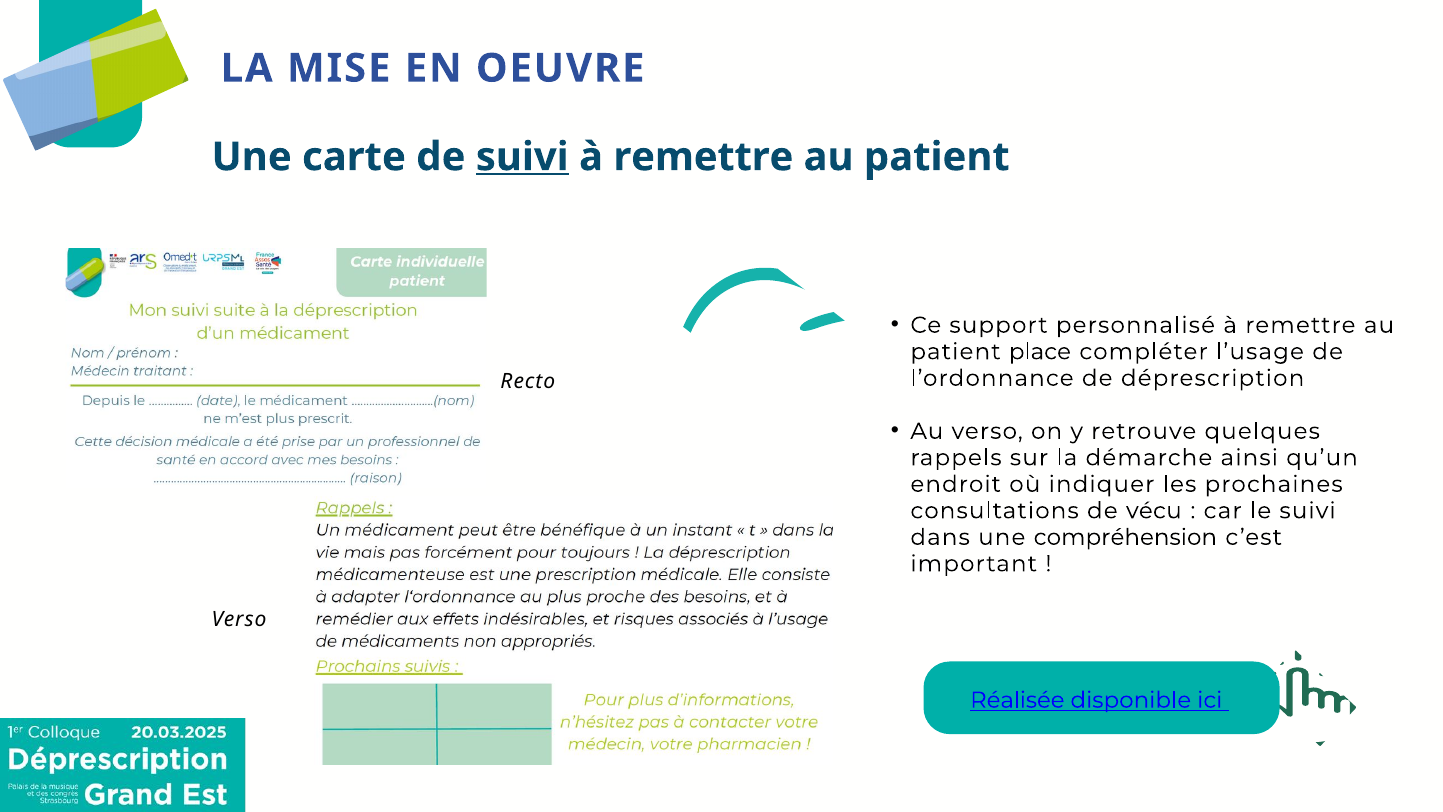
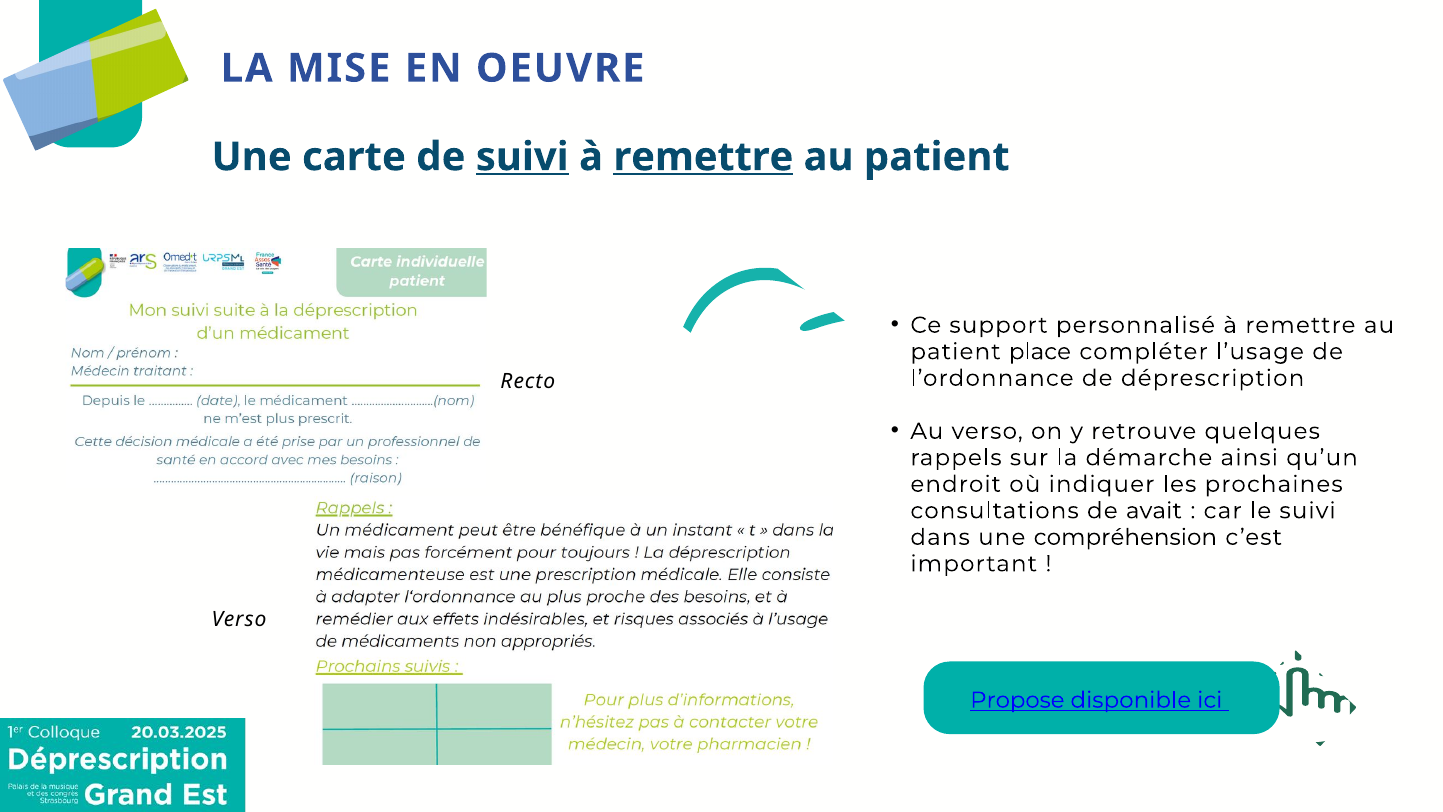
remettre at (703, 157) underline: none -> present
vécu: vécu -> avait
Réalisée: Réalisée -> Propose
